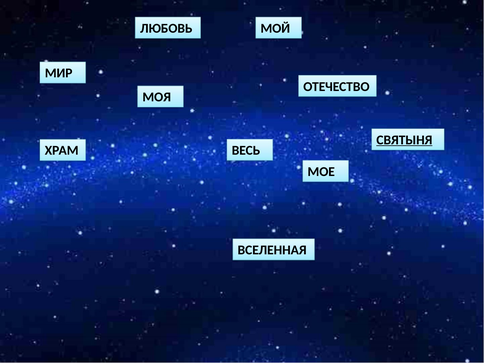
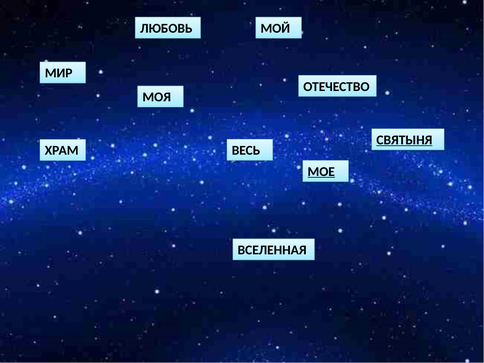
МОЕ underline: none -> present
